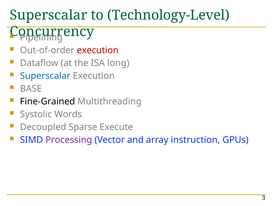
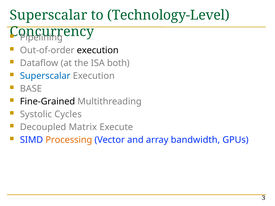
execution at (98, 50) colour: red -> black
long: long -> both
Words: Words -> Cycles
Sparse: Sparse -> Matrix
Processing colour: purple -> orange
instruction: instruction -> bandwidth
